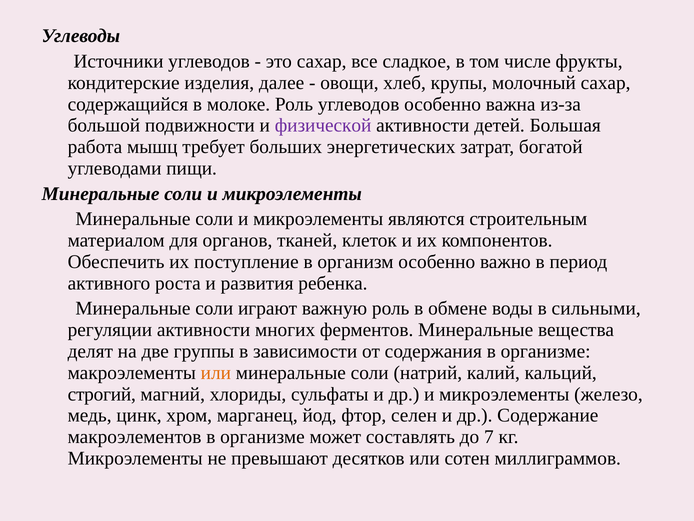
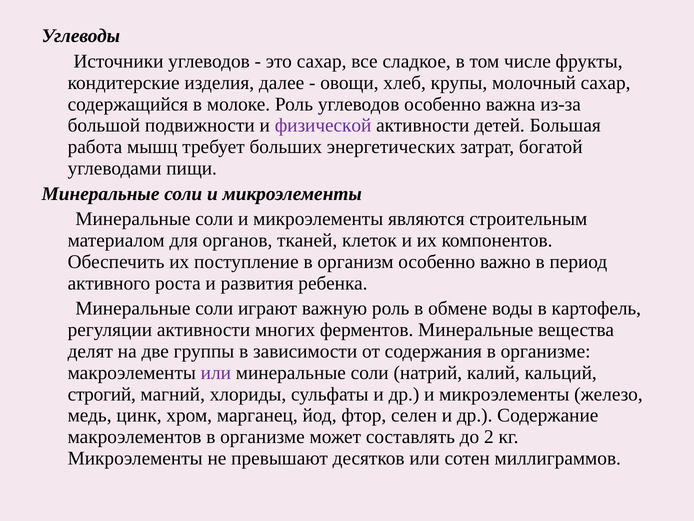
сильными: сильными -> картофель
или at (216, 372) colour: orange -> purple
7: 7 -> 2
